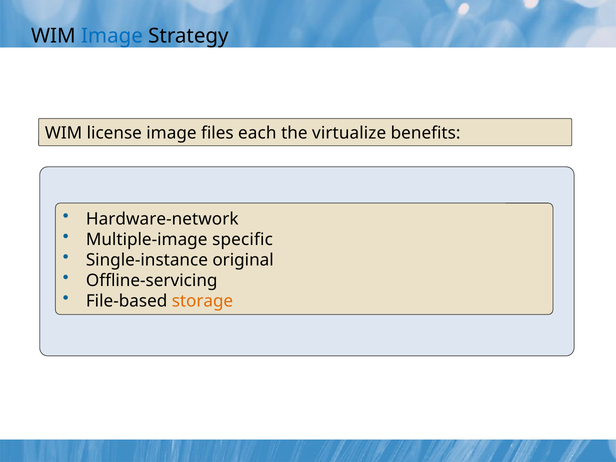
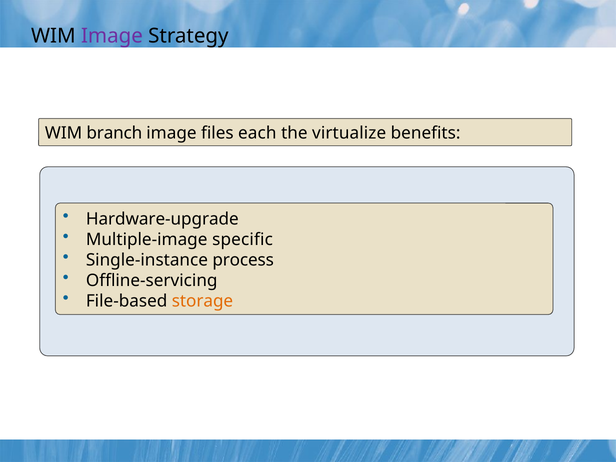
Image at (112, 36) colour: blue -> purple
license: license -> branch
Hardware-network: Hardware-network -> Hardware-upgrade
original: original -> process
